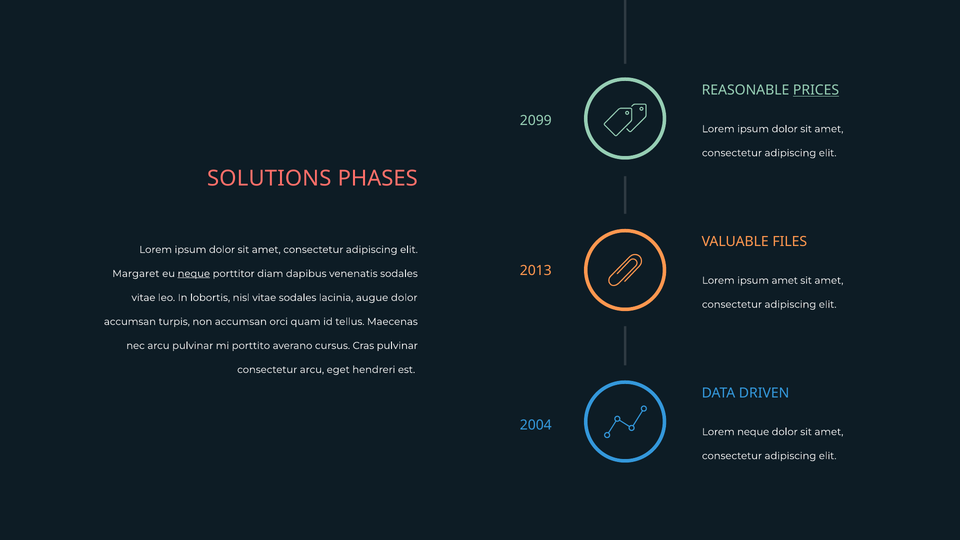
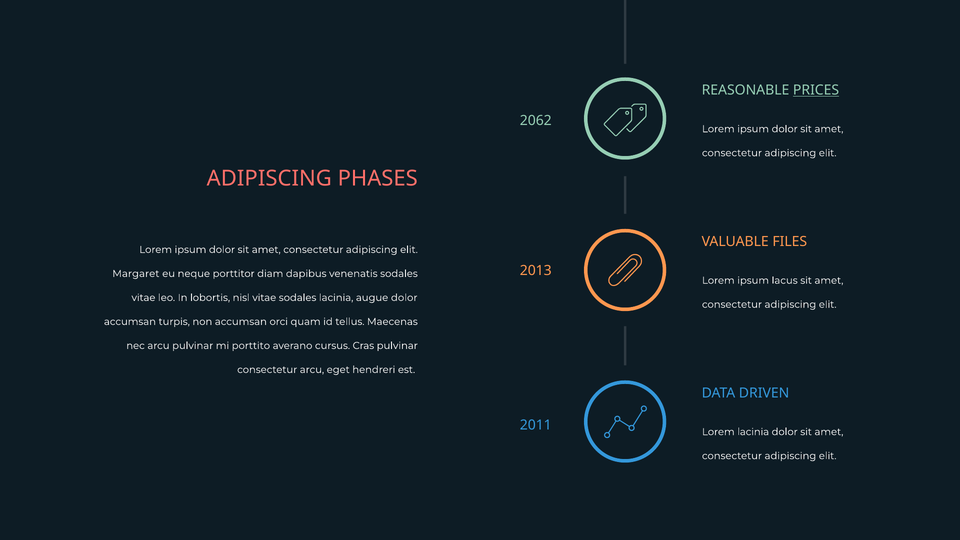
2099: 2099 -> 2062
SOLUTIONS at (269, 178): SOLUTIONS -> ADIPISCING
neque at (194, 274) underline: present -> none
ipsum amet: amet -> lacus
2004: 2004 -> 2011
Lorem neque: neque -> lacinia
